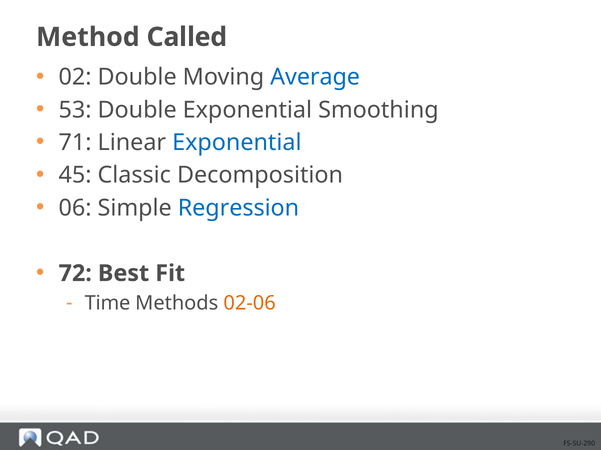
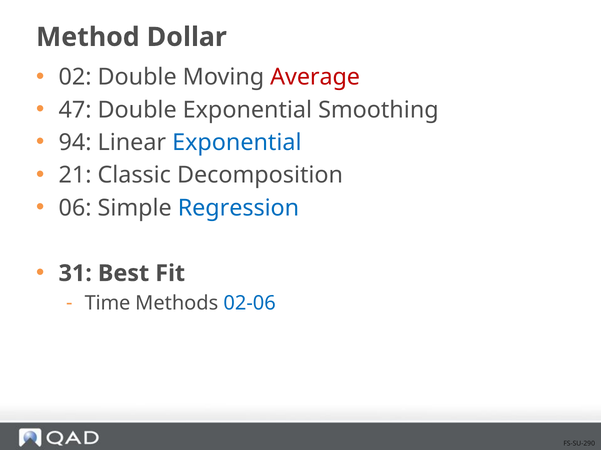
Called: Called -> Dollar
Average colour: blue -> red
53: 53 -> 47
71: 71 -> 94
45: 45 -> 21
72: 72 -> 31
02-06 colour: orange -> blue
